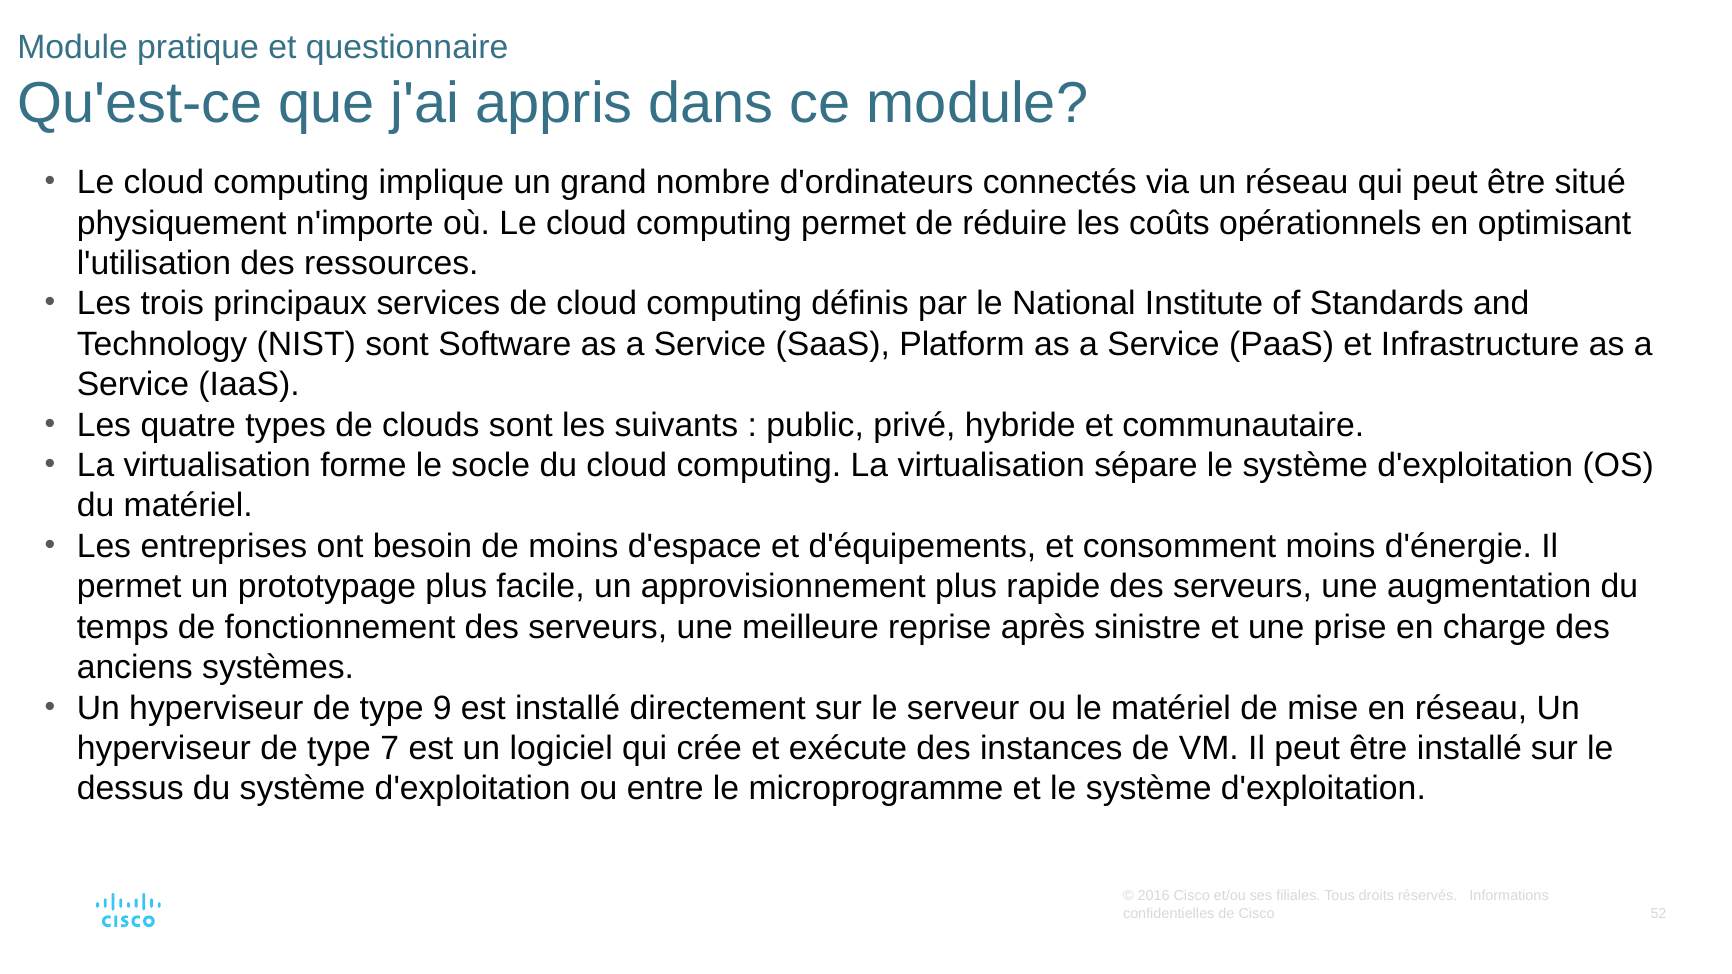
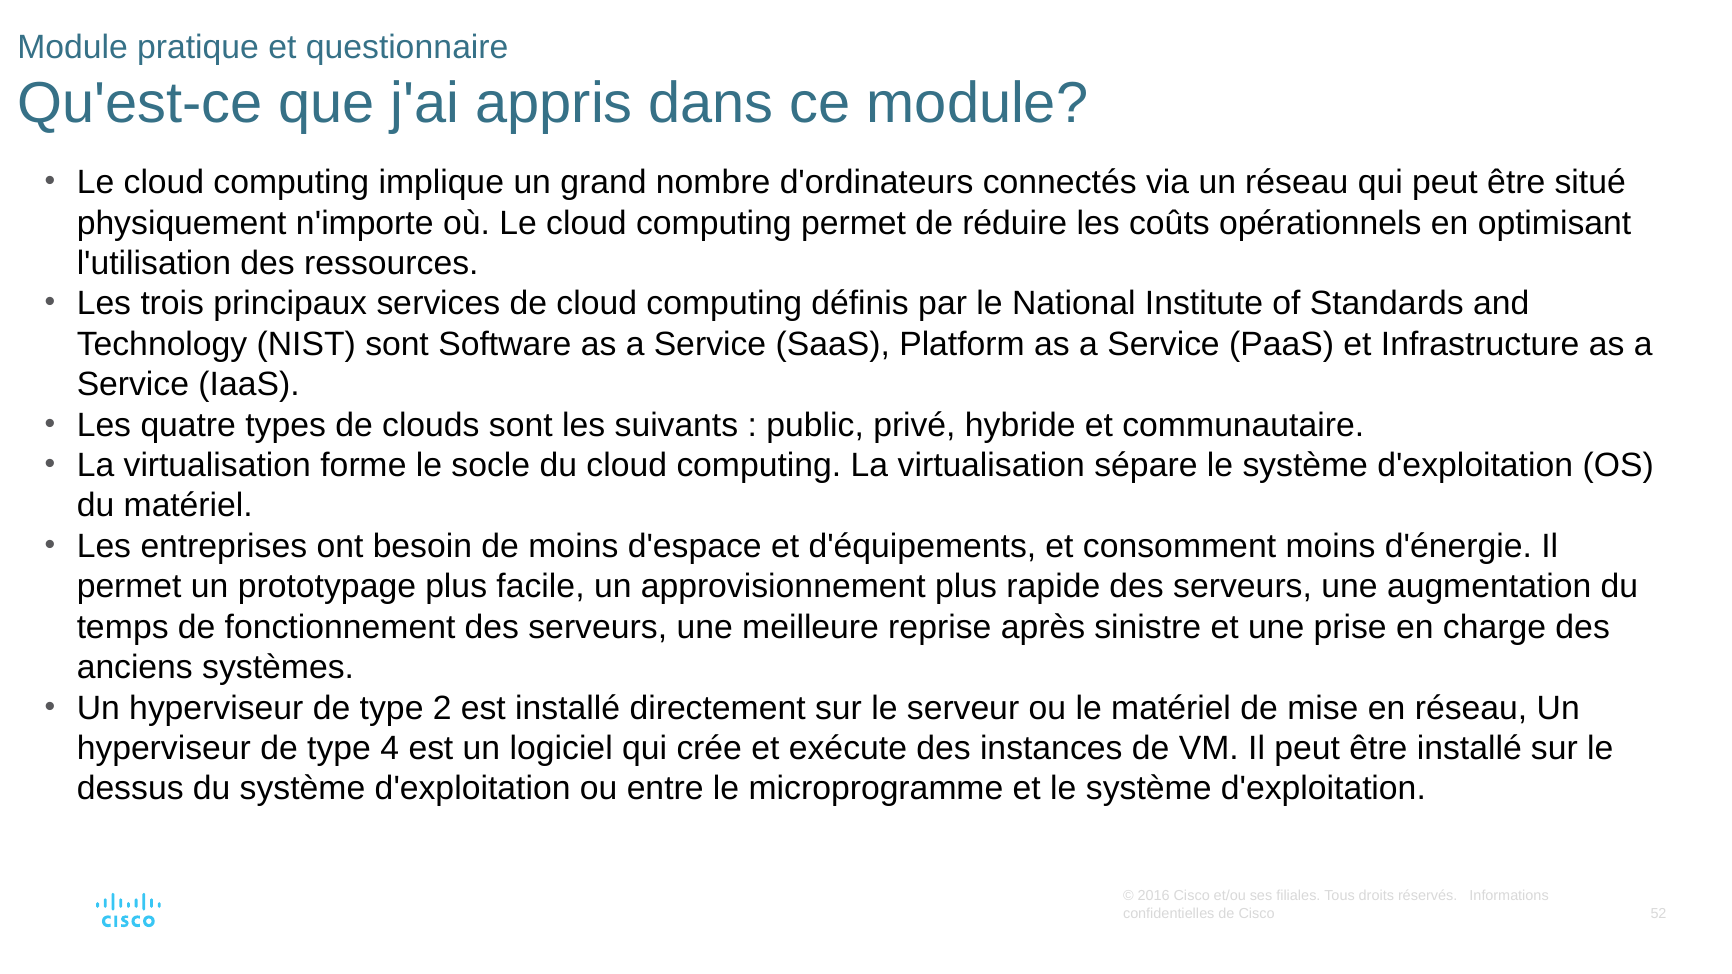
9: 9 -> 2
7: 7 -> 4
